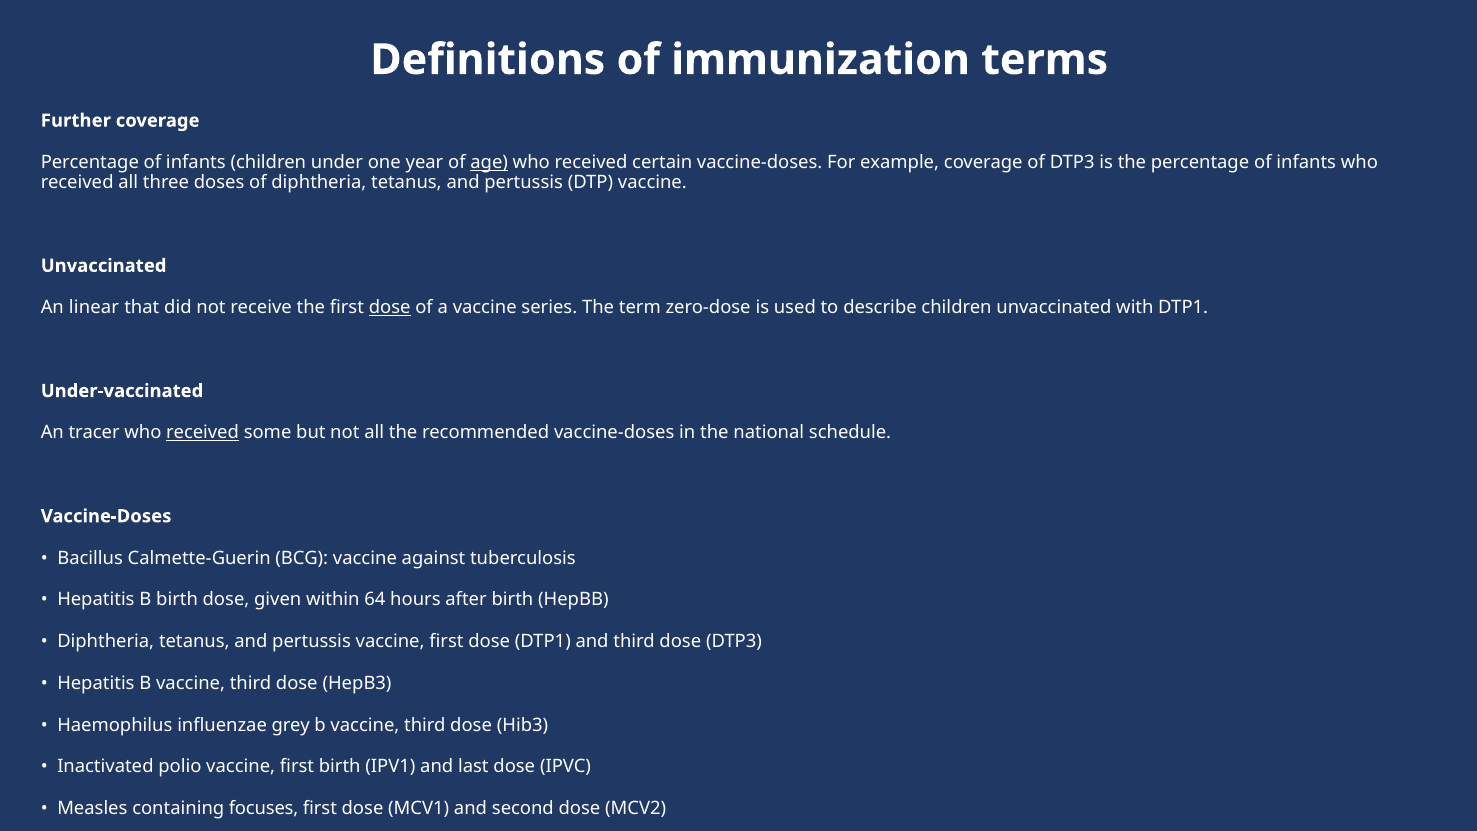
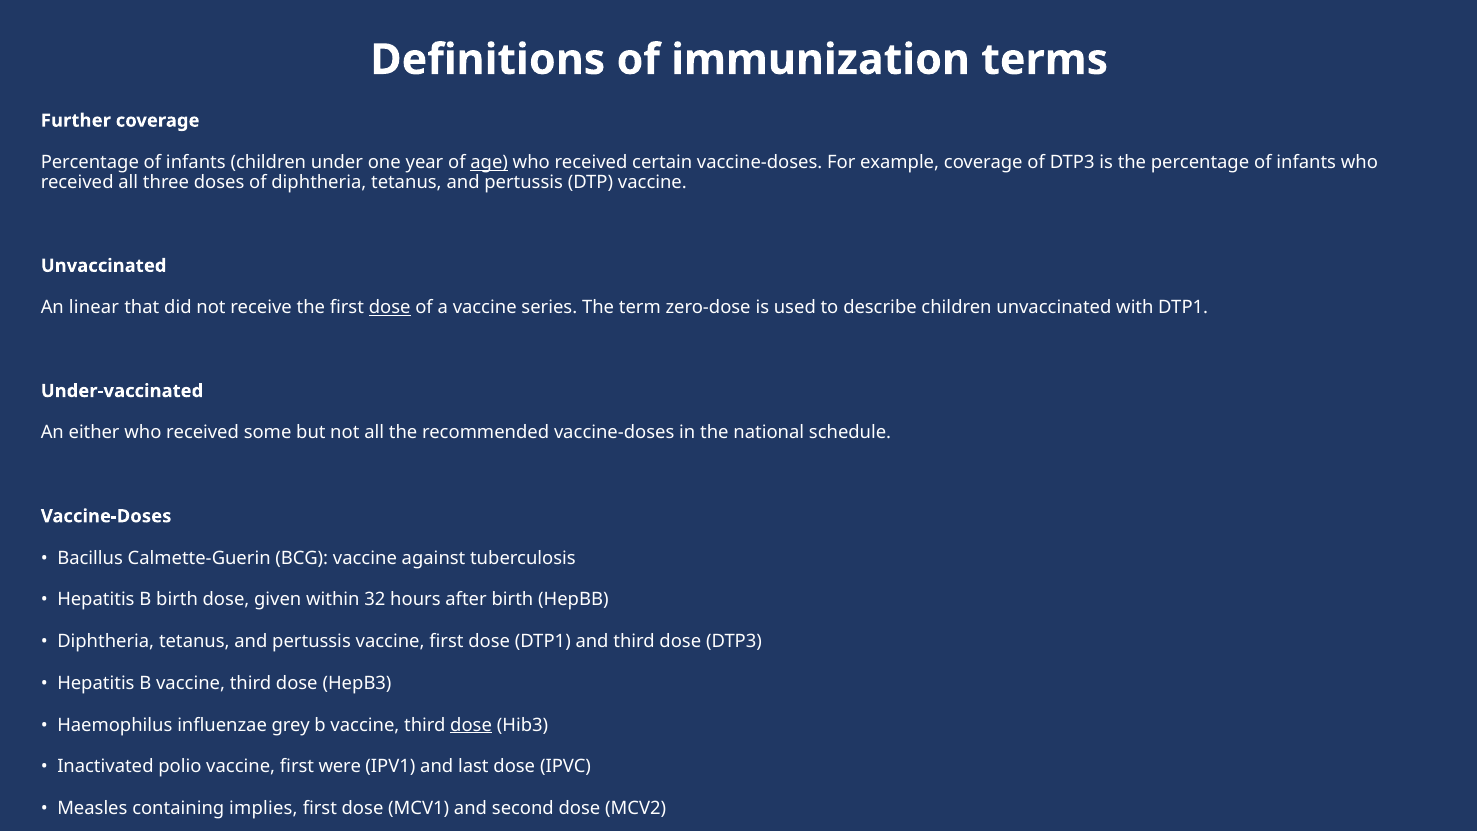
tracer: tracer -> either
received at (203, 433) underline: present -> none
64: 64 -> 32
dose at (471, 725) underline: none -> present
first birth: birth -> were
containing focuses: focuses -> implies
